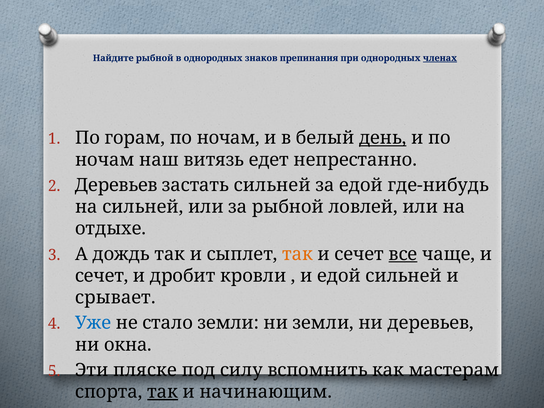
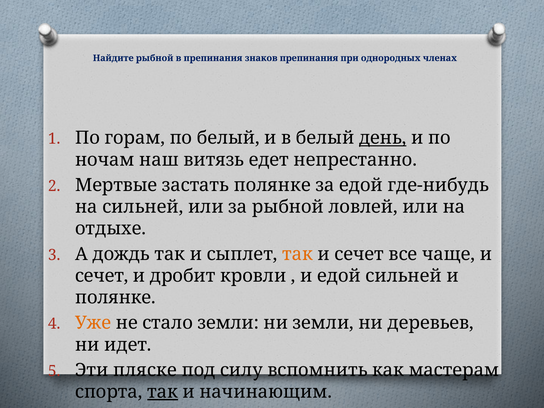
в однородных: однородных -> препинания
членах underline: present -> none
горам по ночам: ночам -> белый
Деревьев at (116, 185): Деревьев -> Мертвые
застать сильней: сильней -> полянке
все underline: present -> none
срывает at (115, 298): срывает -> полянке
Уже colour: blue -> orange
окна: окна -> идет
